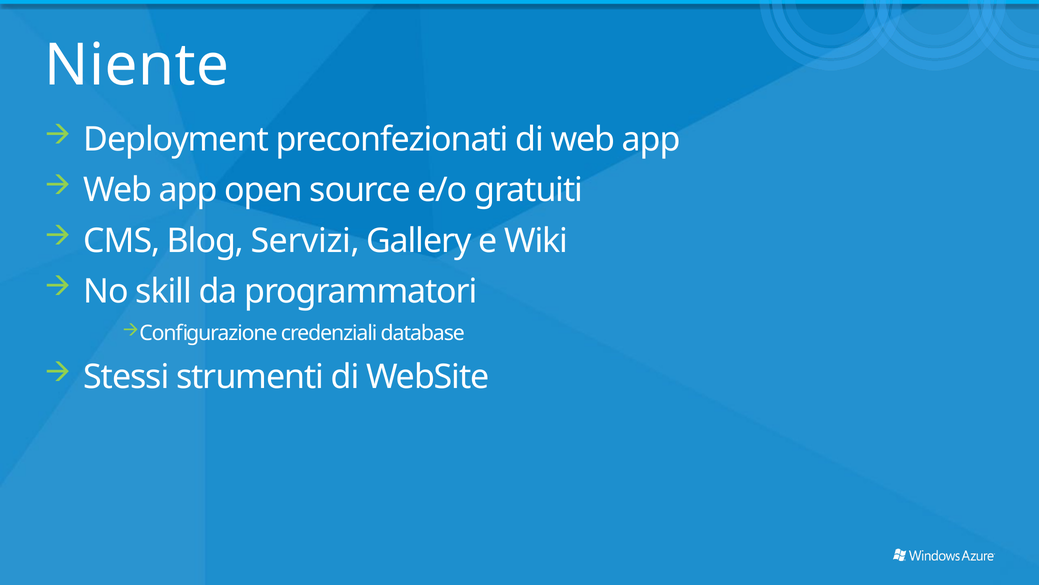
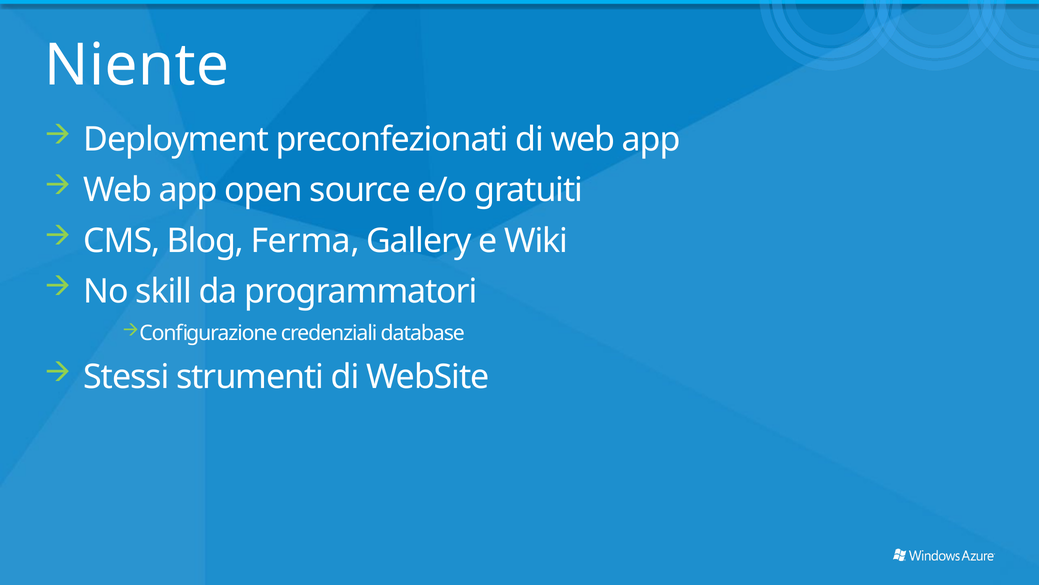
Servizi: Servizi -> Ferma
